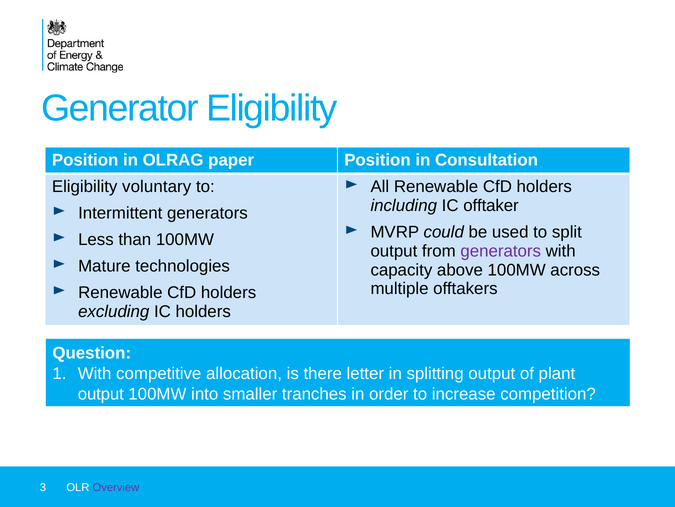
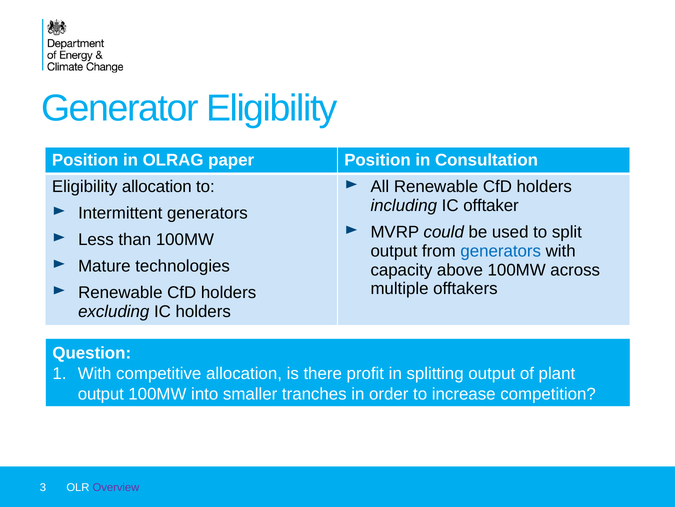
Eligibility voluntary: voluntary -> allocation
generators at (501, 251) colour: purple -> blue
letter: letter -> profit
